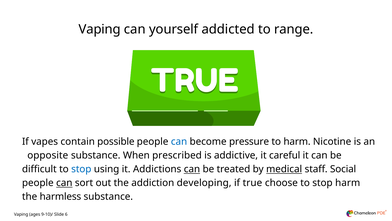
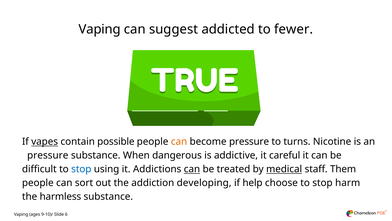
yourself: yourself -> suggest
range: range -> fewer
vapes underline: none -> present
can at (179, 141) colour: blue -> orange
to harm: harm -> turns
opposite at (48, 155): opposite -> pressure
prescribed: prescribed -> dangerous
Social: Social -> Them
can at (64, 183) underline: present -> none
true: true -> help
